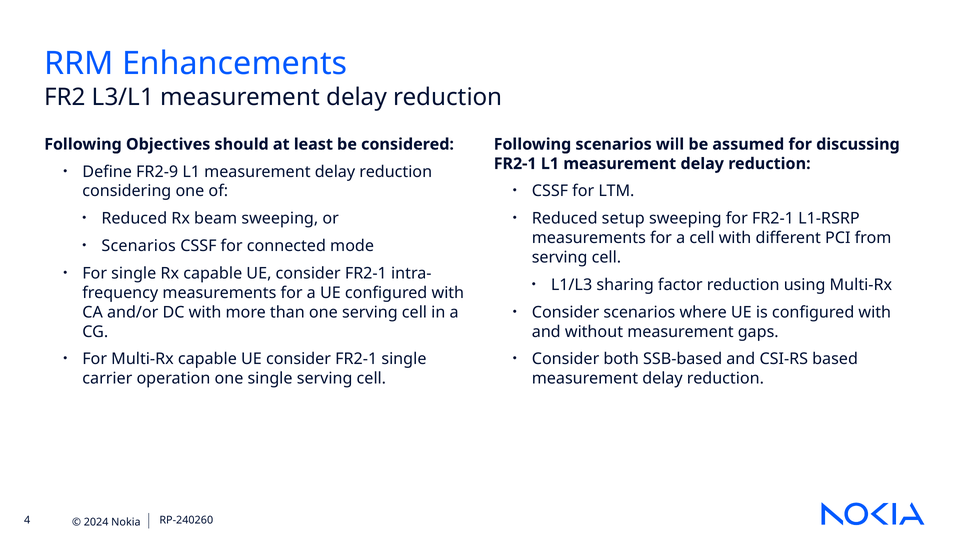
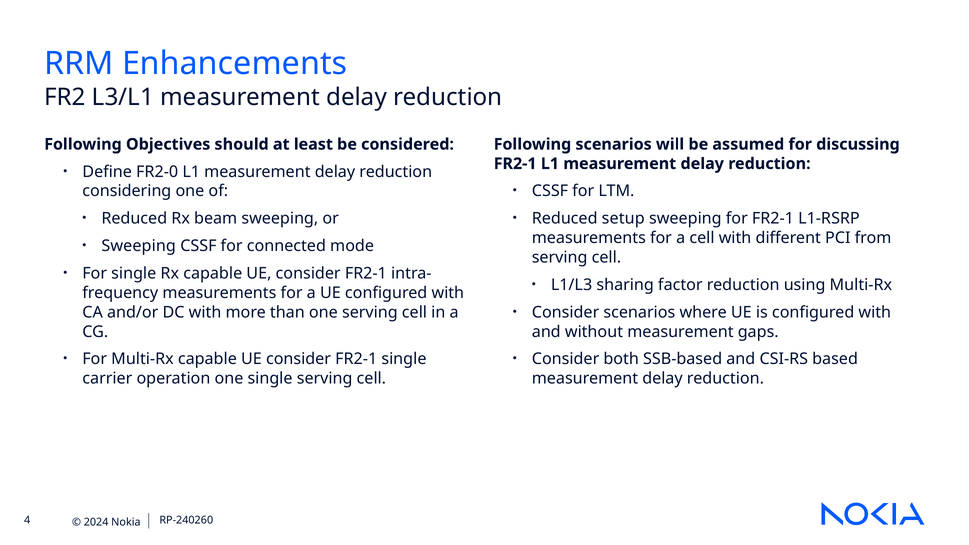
FR2-9: FR2-9 -> FR2-0
Scenarios at (139, 246): Scenarios -> Sweeping
